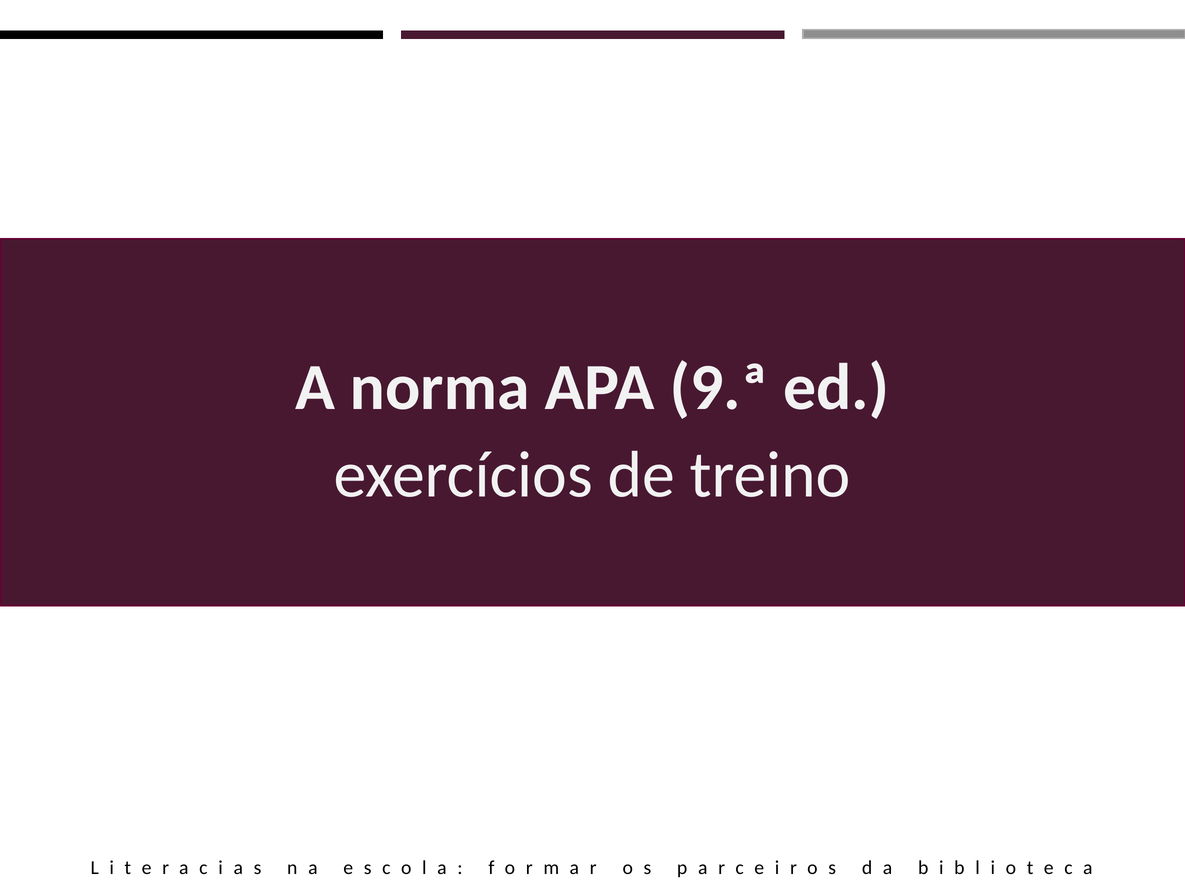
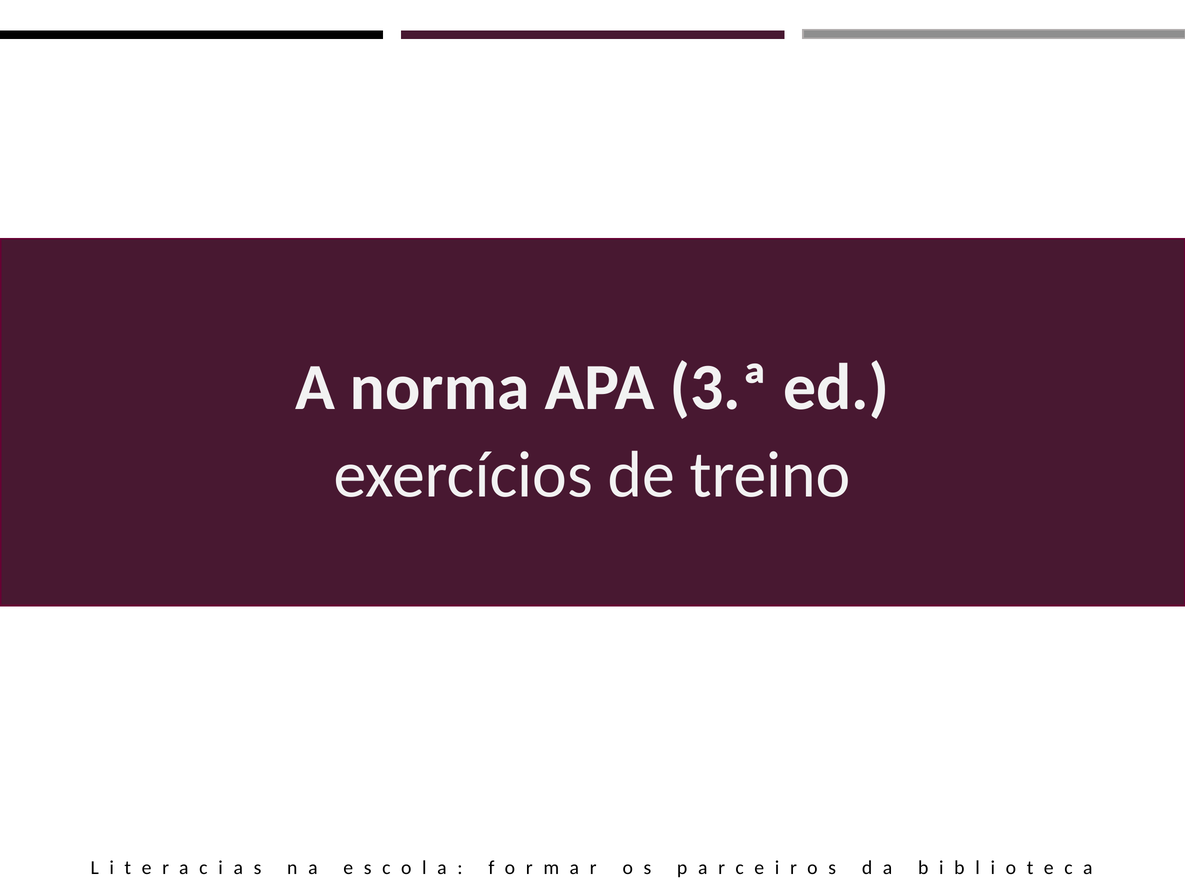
9.ª: 9.ª -> 3.ª
